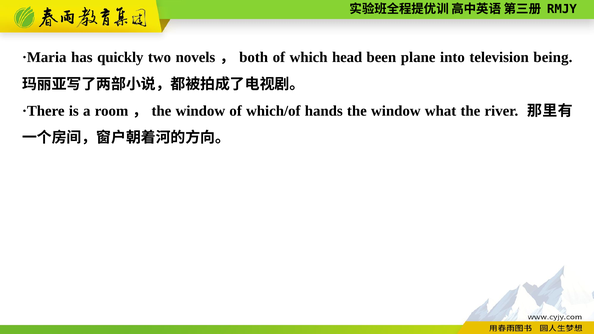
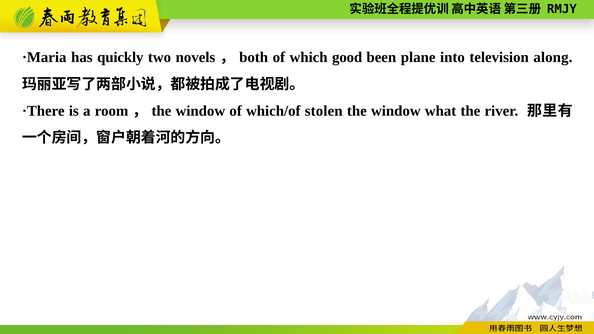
head: head -> good
being: being -> along
hands: hands -> stolen
